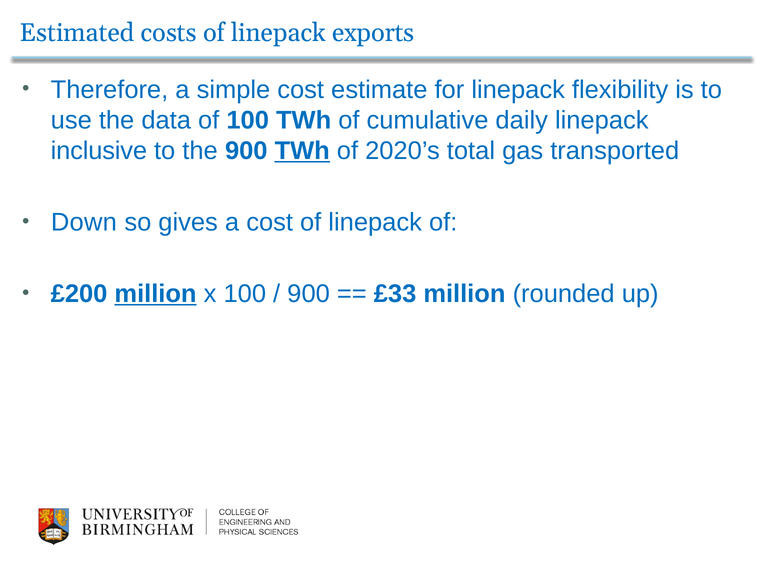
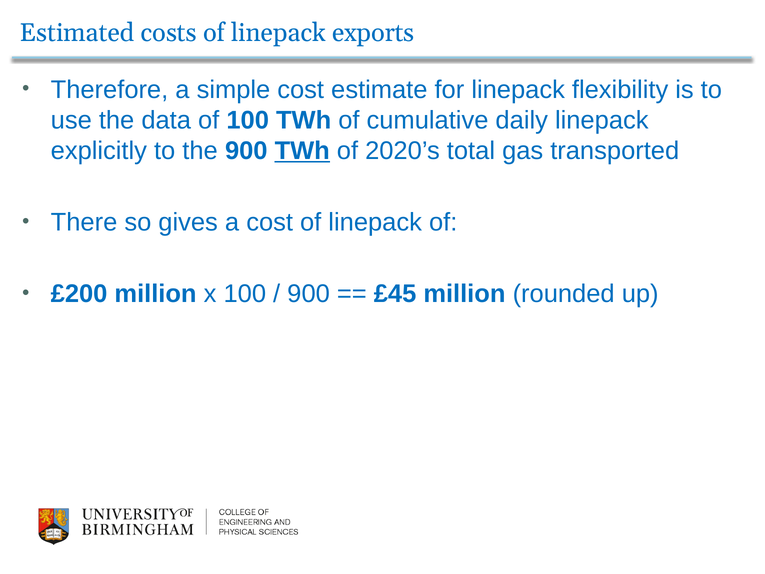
inclusive: inclusive -> explicitly
Down: Down -> There
million at (156, 294) underline: present -> none
£33: £33 -> £45
